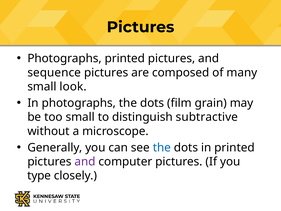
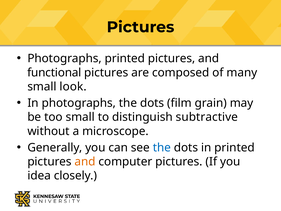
sequence: sequence -> functional
and at (85, 161) colour: purple -> orange
type: type -> idea
